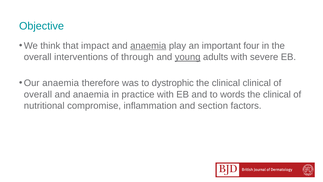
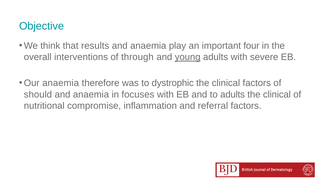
impact: impact -> results
anaemia at (148, 46) underline: present -> none
clinical clinical: clinical -> factors
overall at (38, 94): overall -> should
practice: practice -> focuses
to words: words -> adults
section: section -> referral
